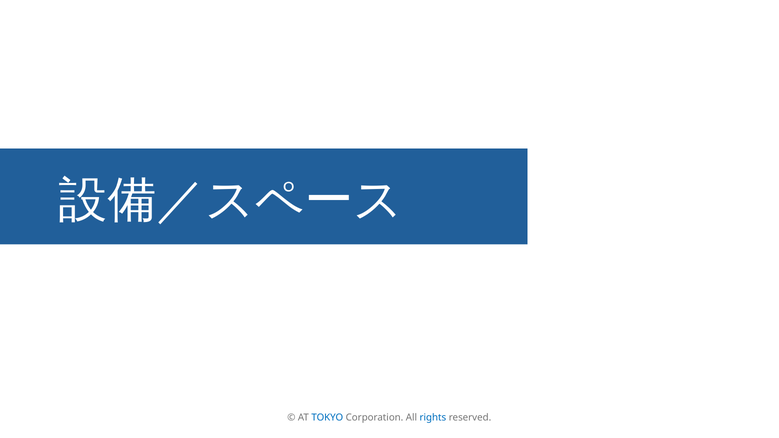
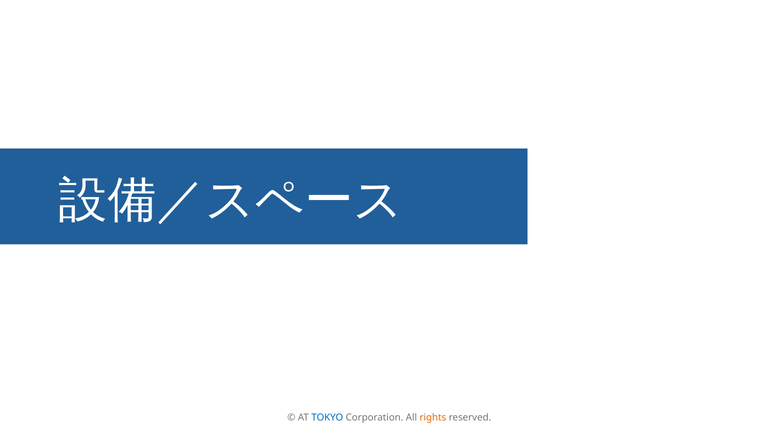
rights colour: blue -> orange
